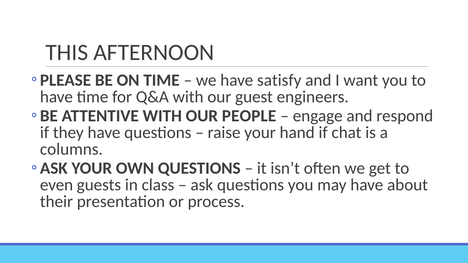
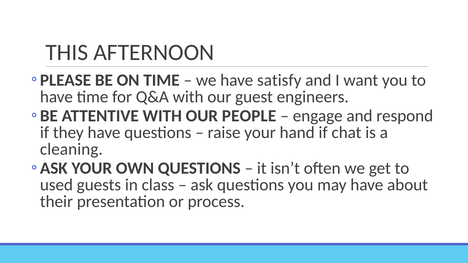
columns: columns -> cleaning
even: even -> used
